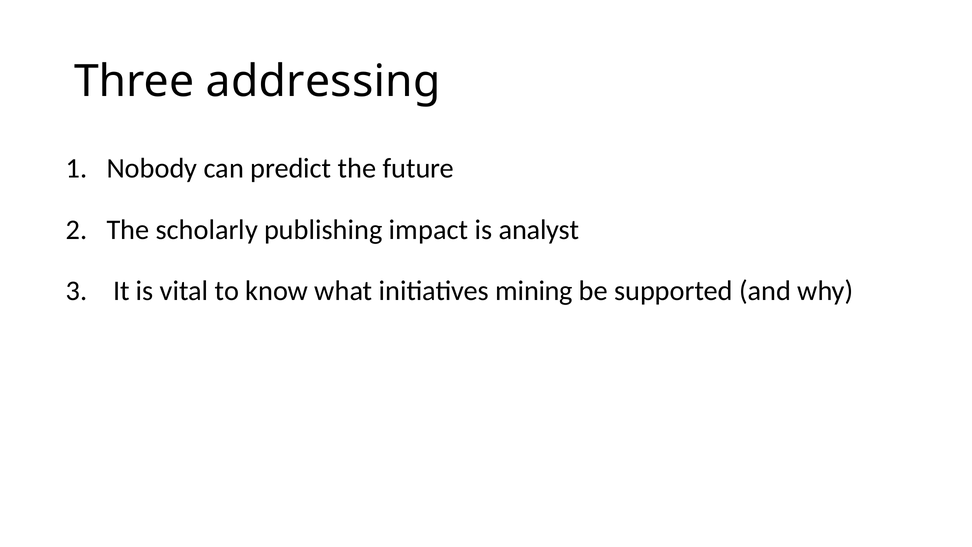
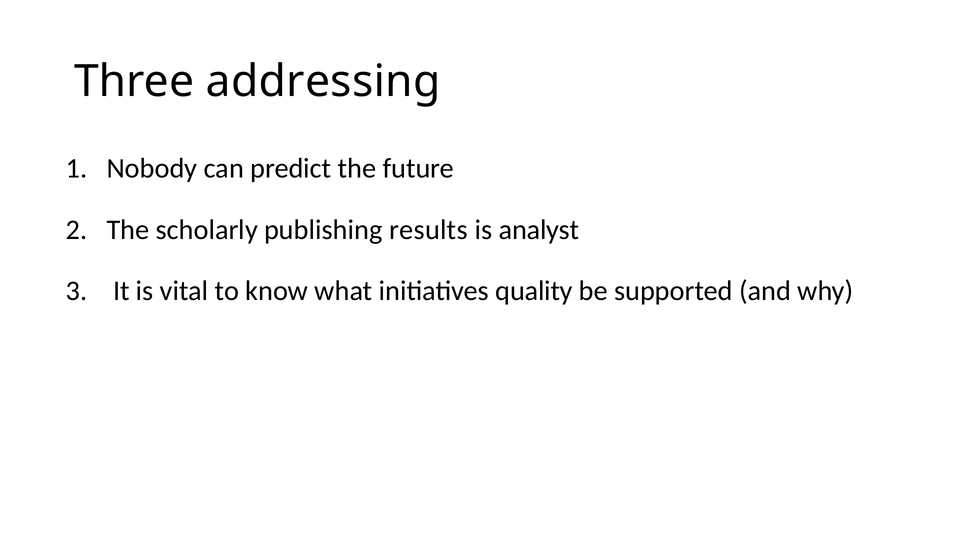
impact: impact -> results
mining: mining -> quality
